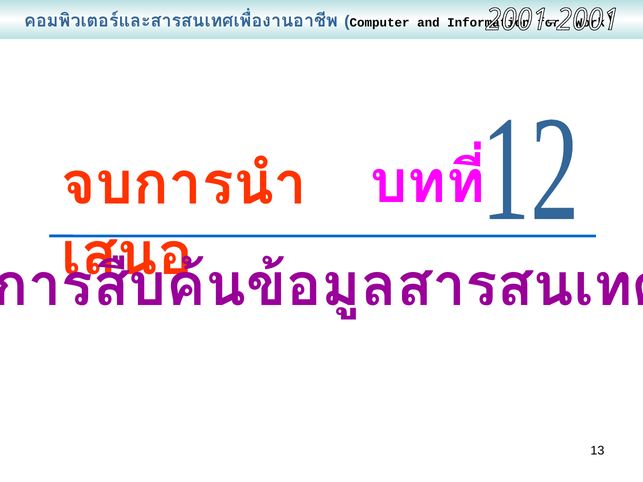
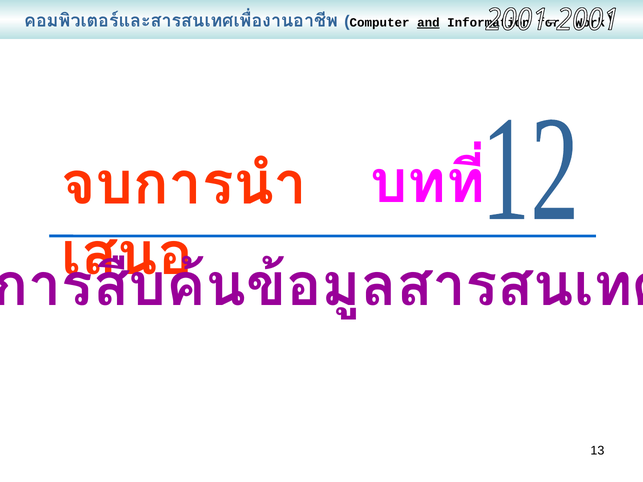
and underline: none -> present
